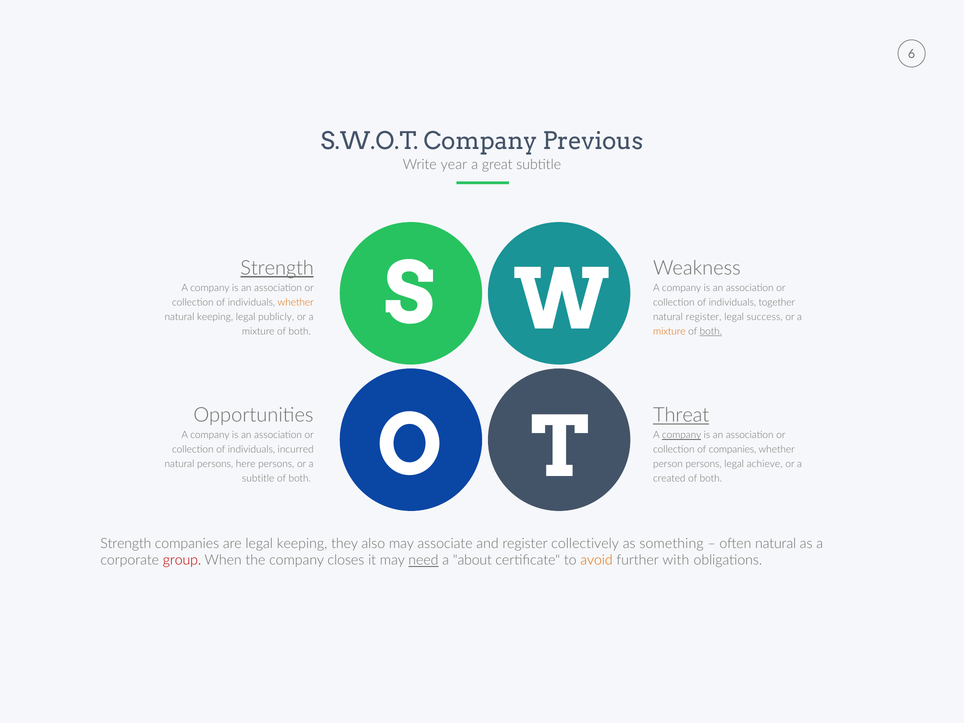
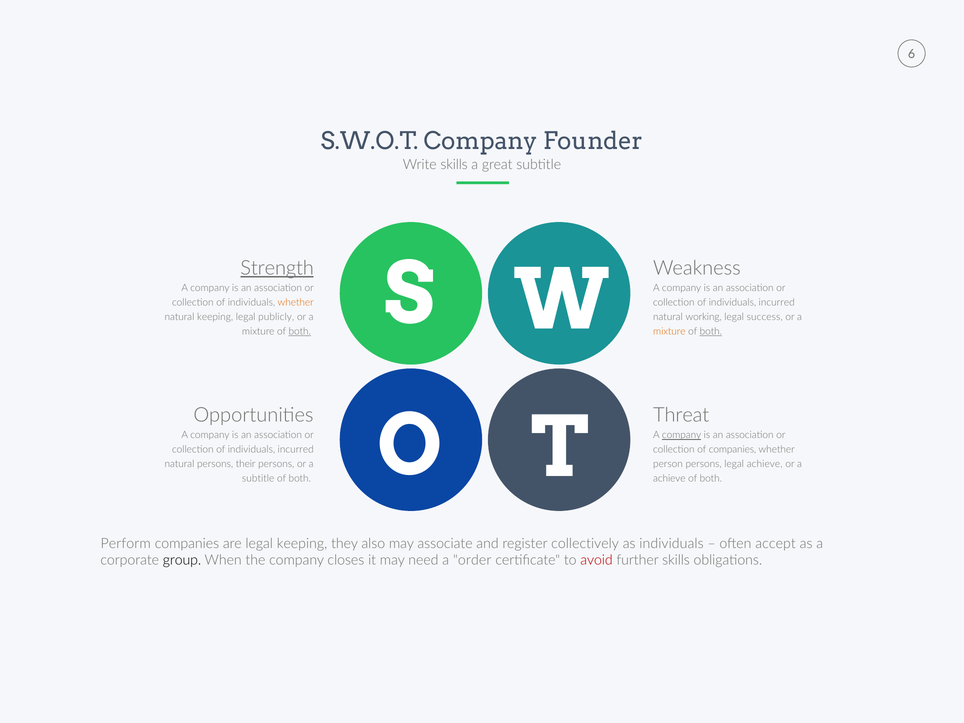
Previous: Previous -> Founder
Write year: year -> skills
together at (777, 302): together -> incurred
natural register: register -> working
both at (300, 331) underline: none -> present
Threat underline: present -> none
here: here -> their
created at (669, 479): created -> achieve
Strength at (126, 543): Strength -> Perform
as something: something -> individuals
often natural: natural -> accept
group colour: red -> black
need underline: present -> none
about: about -> order
avoid colour: orange -> red
further with: with -> skills
